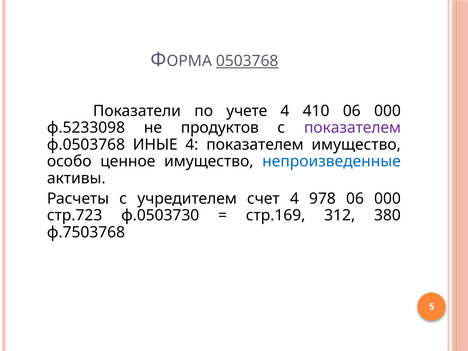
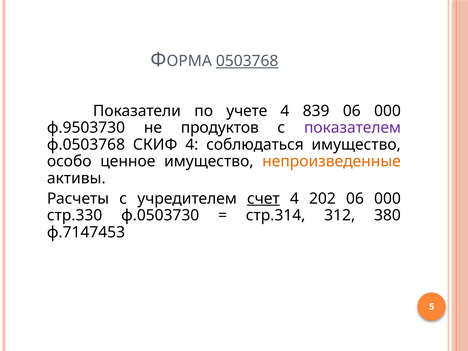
410: 410 -> 839
ф.5233098: ф.5233098 -> ф.9503730
ИНЫЕ: ИНЫЕ -> СКИФ
4 показателем: показателем -> соблюдаться
непроизведенные colour: blue -> orange
счет underline: none -> present
978: 978 -> 202
стр.723: стр.723 -> стр.330
стр.169: стр.169 -> стр.314
ф.7503768: ф.7503768 -> ф.7147453
